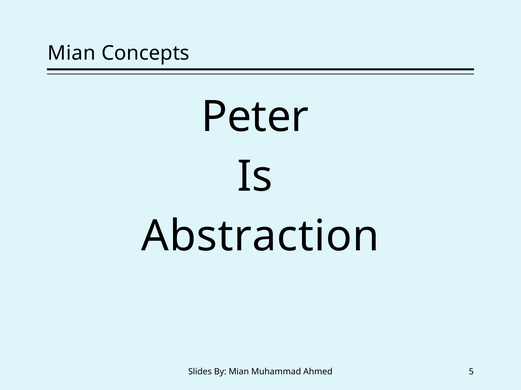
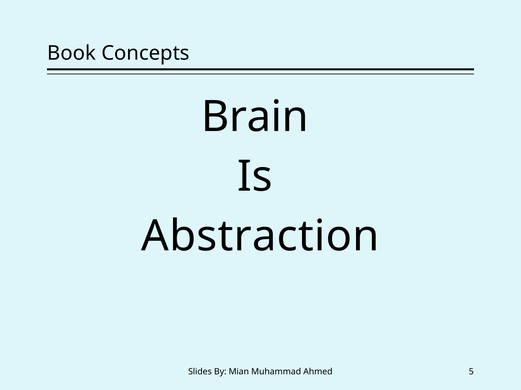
Mian at (72, 53): Mian -> Book
Peter: Peter -> Brain
